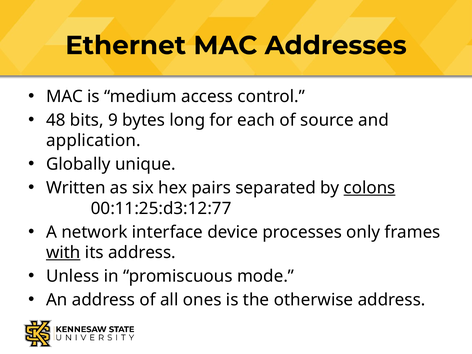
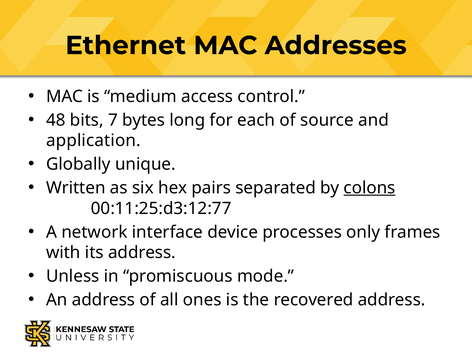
9: 9 -> 7
with underline: present -> none
otherwise: otherwise -> recovered
